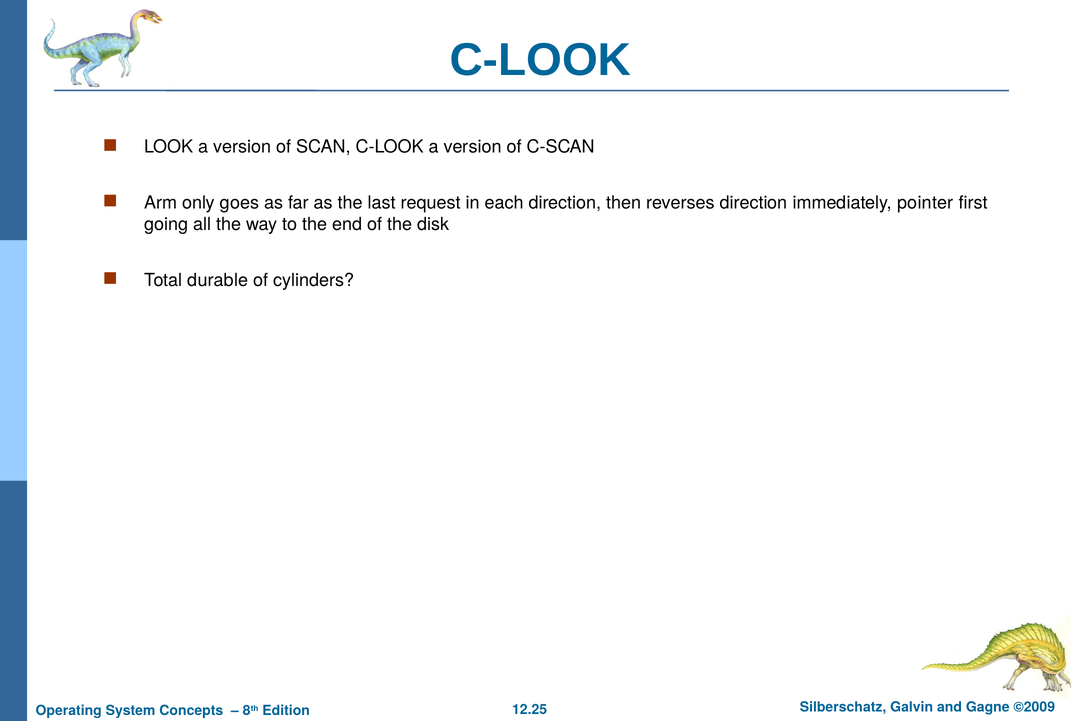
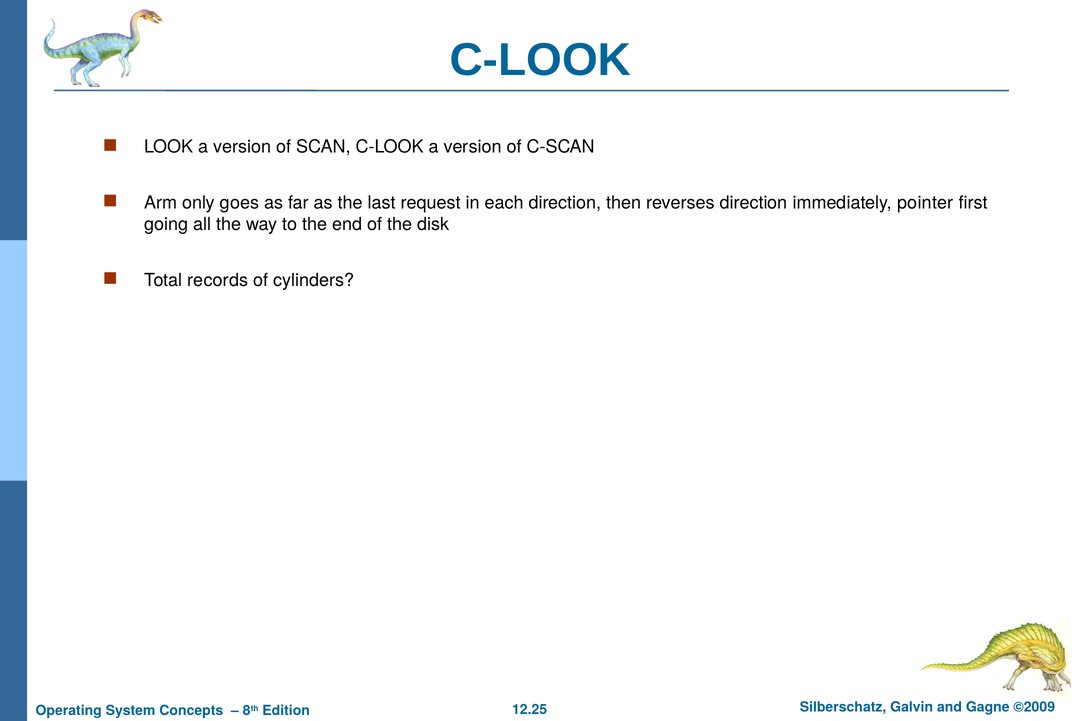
durable: durable -> records
